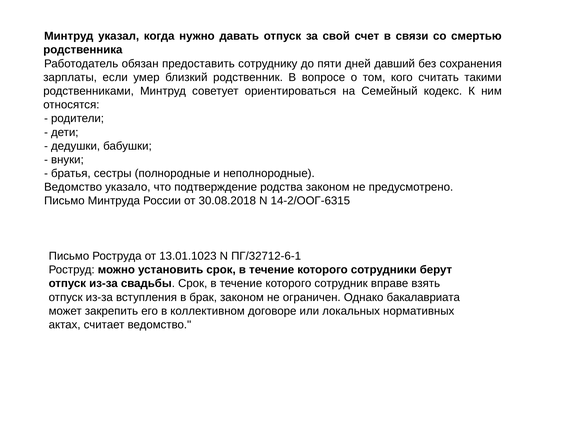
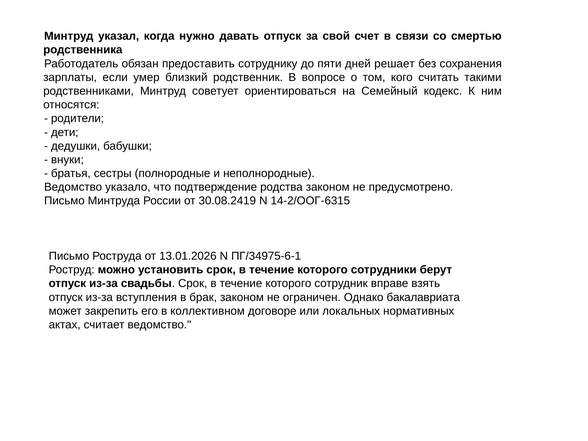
давший: давший -> решает
30.08.2018: 30.08.2018 -> 30.08.2419
13.01.1023: 13.01.1023 -> 13.01.2026
ПГ/32712-6-1: ПГ/32712-6-1 -> ПГ/34975-6-1
